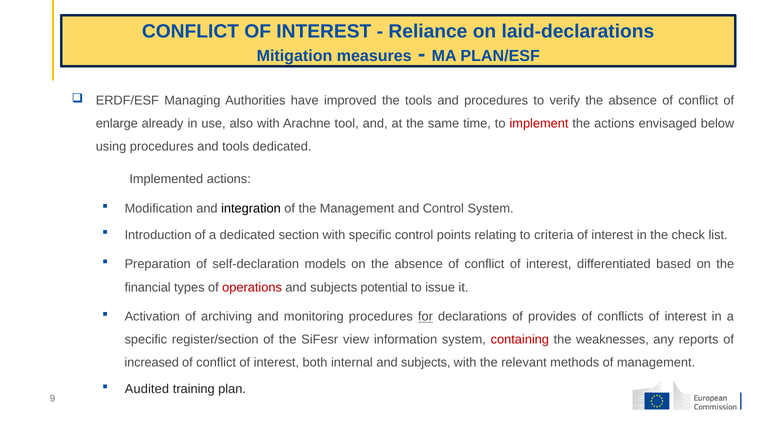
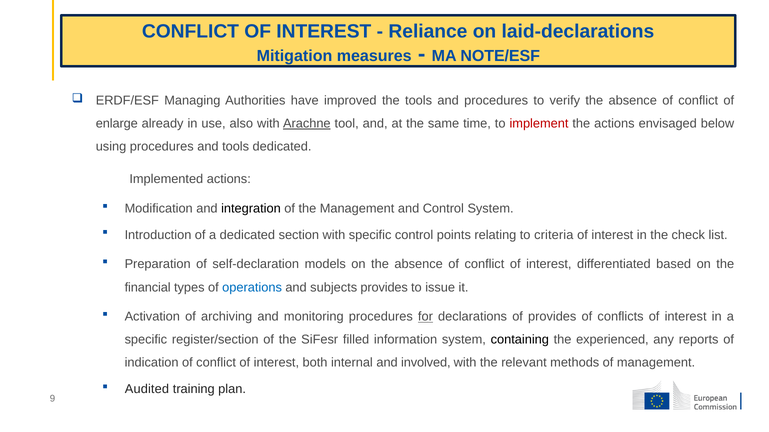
PLAN/ESF: PLAN/ESF -> NOTE/ESF
Arachne underline: none -> present
operations colour: red -> blue
subjects potential: potential -> provides
view: view -> filled
containing colour: red -> black
weaknesses: weaknesses -> experienced
increased: increased -> indication
internal and subjects: subjects -> involved
